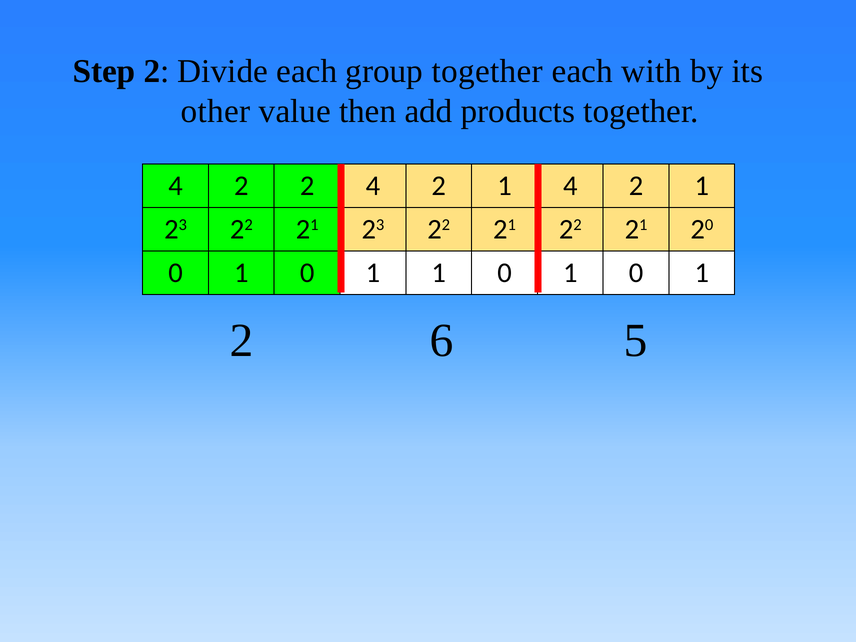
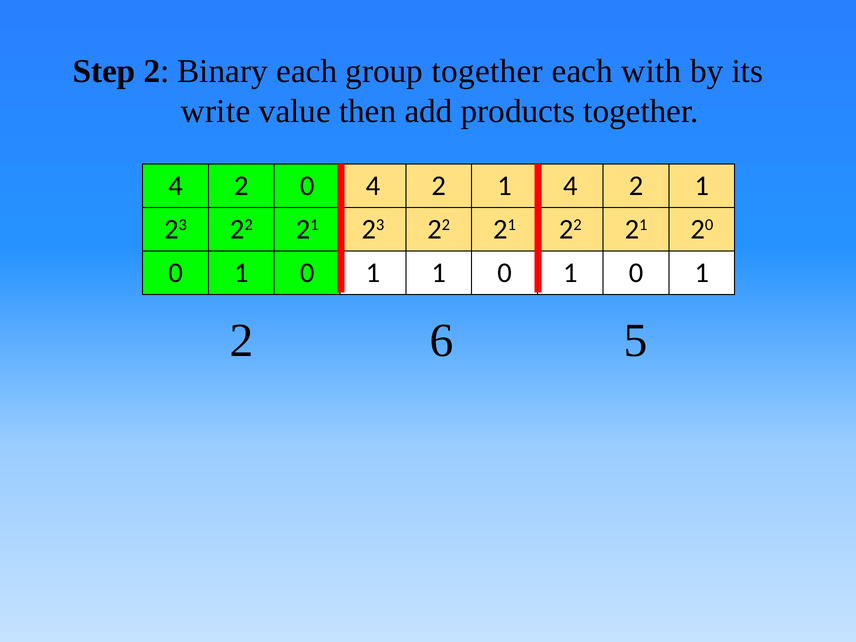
Divide: Divide -> Binary
other: other -> write
2 2: 2 -> 0
